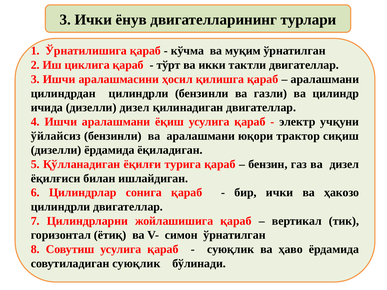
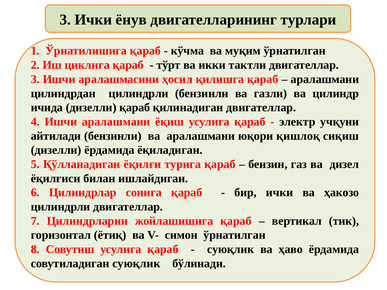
дизелли дизел: дизел -> қараб
ўйлайсиз: ўйлайсиз -> айтилади
трактор: трактор -> қишлоқ
